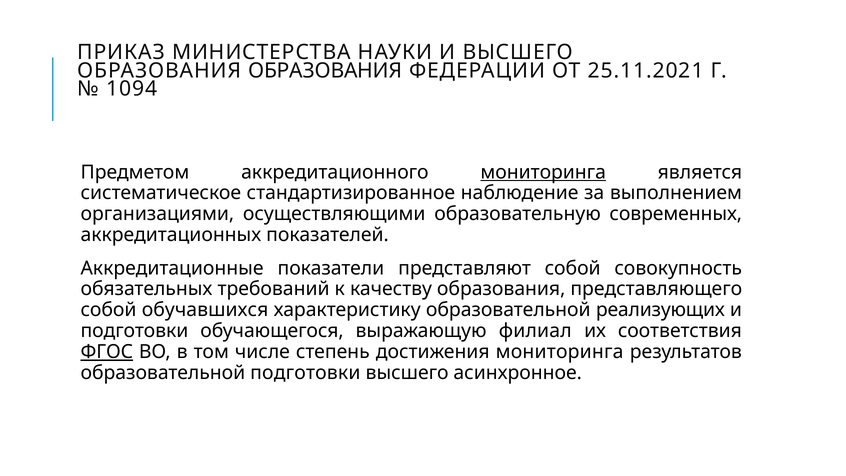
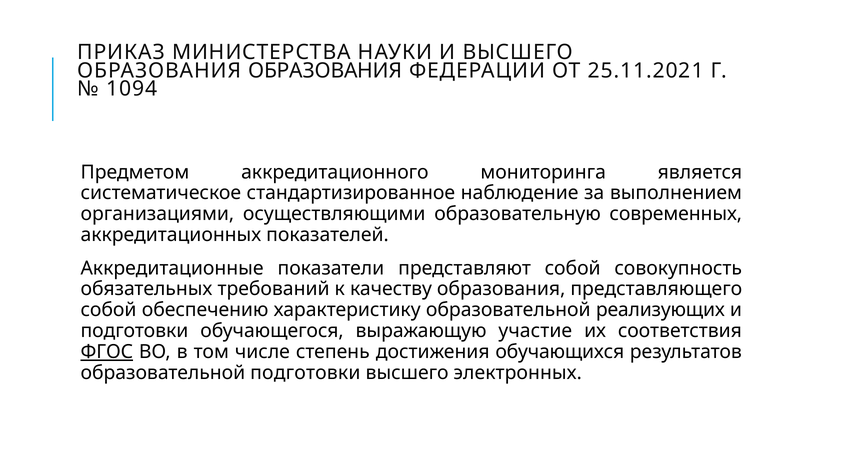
мониторинга at (543, 172) underline: present -> none
обучавшихся: обучавшихся -> обеспечению
филиал: филиал -> участие
достижения мониторинга: мониторинга -> обучающихся
асинхронное: асинхронное -> электронных
